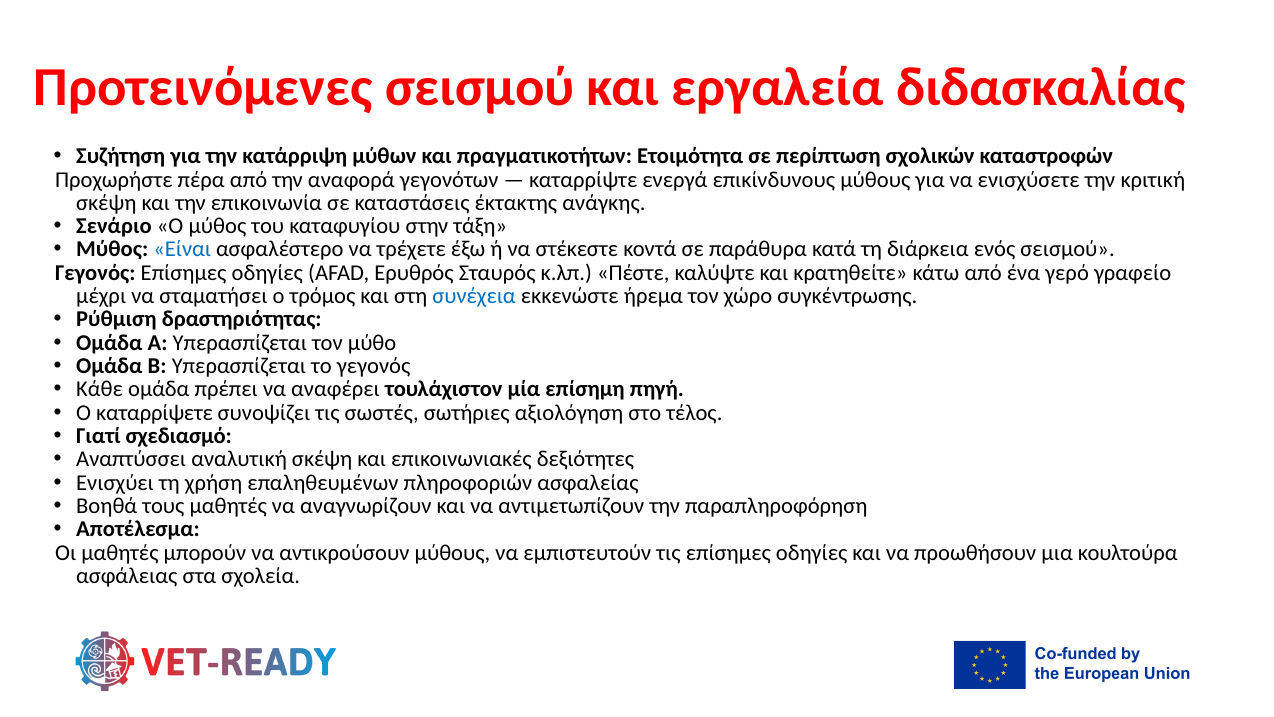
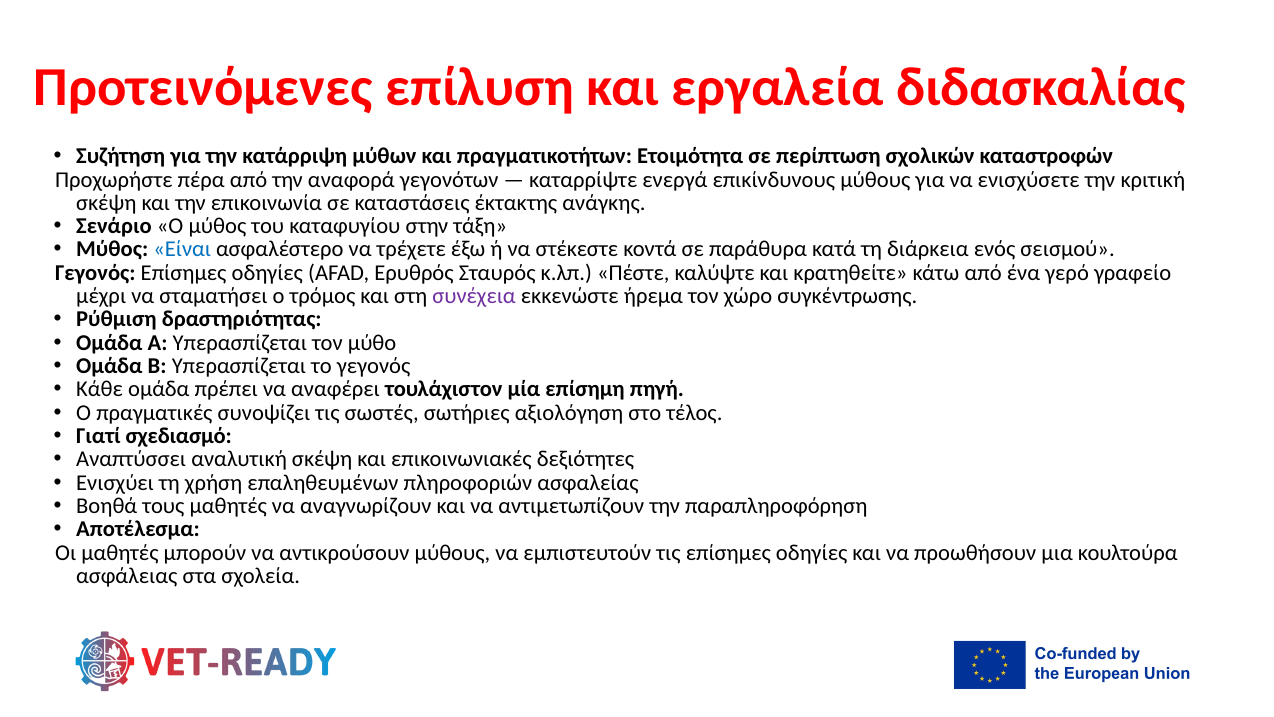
Προτεινόμενες σεισμού: σεισμού -> επίλυση
συνέχεια colour: blue -> purple
καταρρίψετε: καταρρίψετε -> πραγματικές
